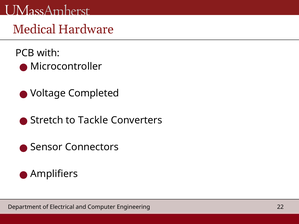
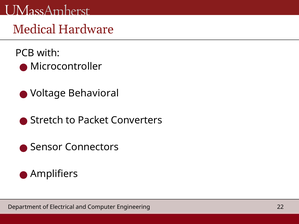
Completed: Completed -> Behavioral
Tackle: Tackle -> Packet
